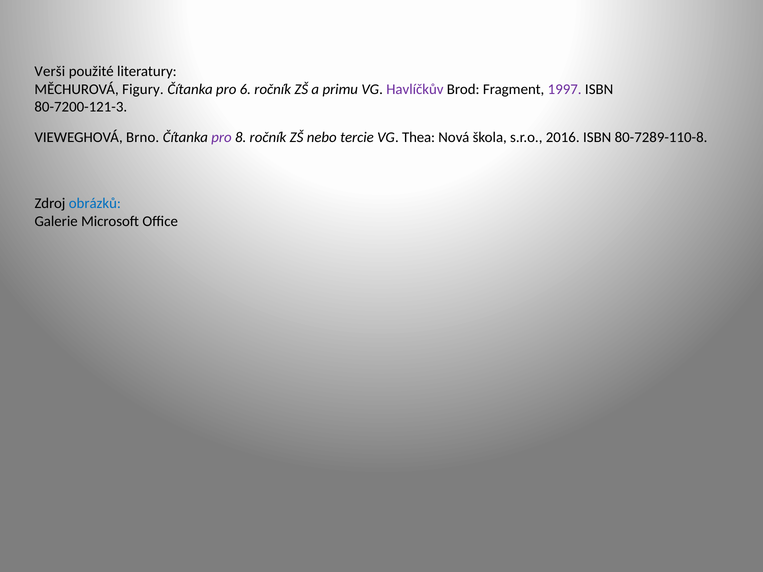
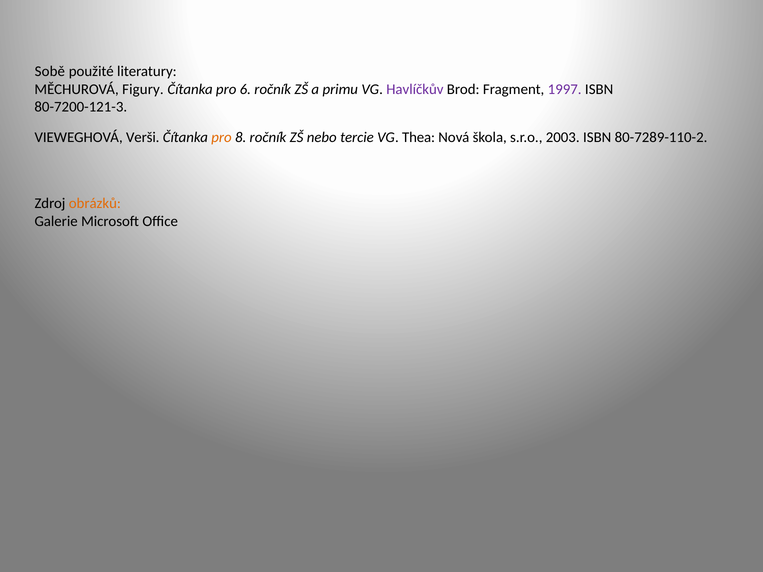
Verši: Verši -> Sobě
Brno: Brno -> Verši
pro at (221, 137) colour: purple -> orange
2016: 2016 -> 2003
80-7289-110-8: 80-7289-110-8 -> 80-7289-110-2
obrázků colour: blue -> orange
